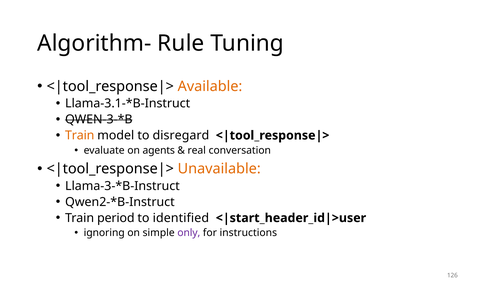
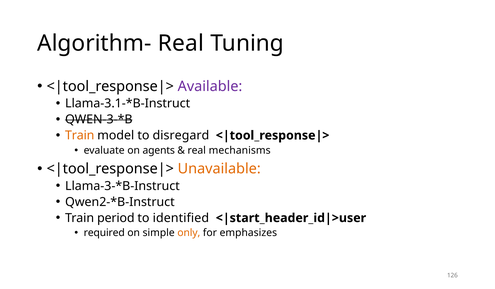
Algorithm- Rule: Rule -> Real
Available colour: orange -> purple
conversation: conversation -> mechanisms
ignoring: ignoring -> required
only colour: purple -> orange
instructions: instructions -> emphasizes
